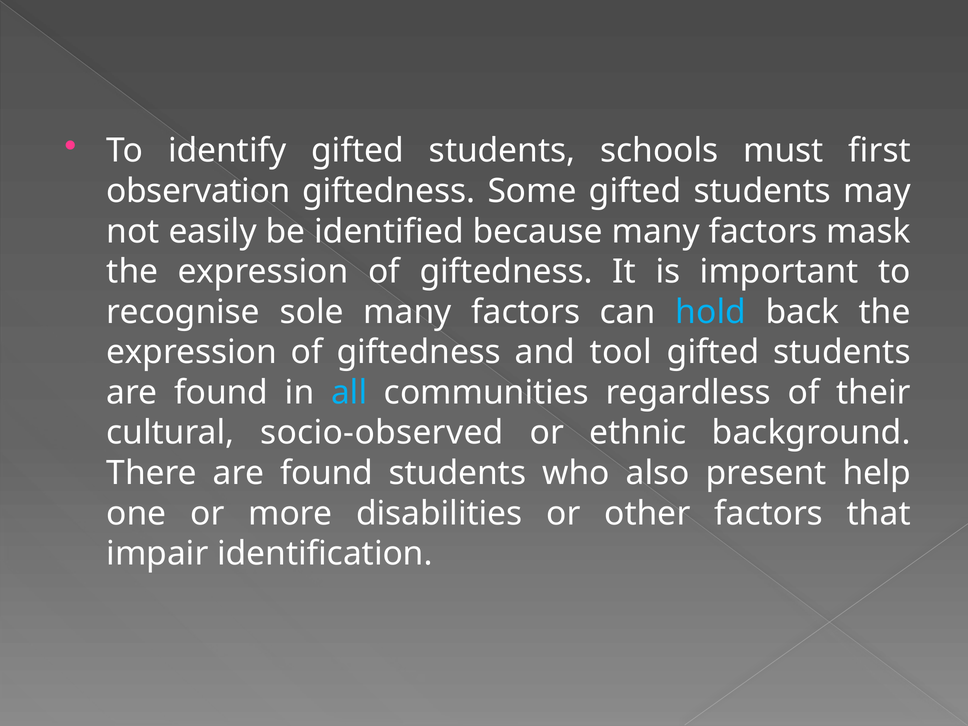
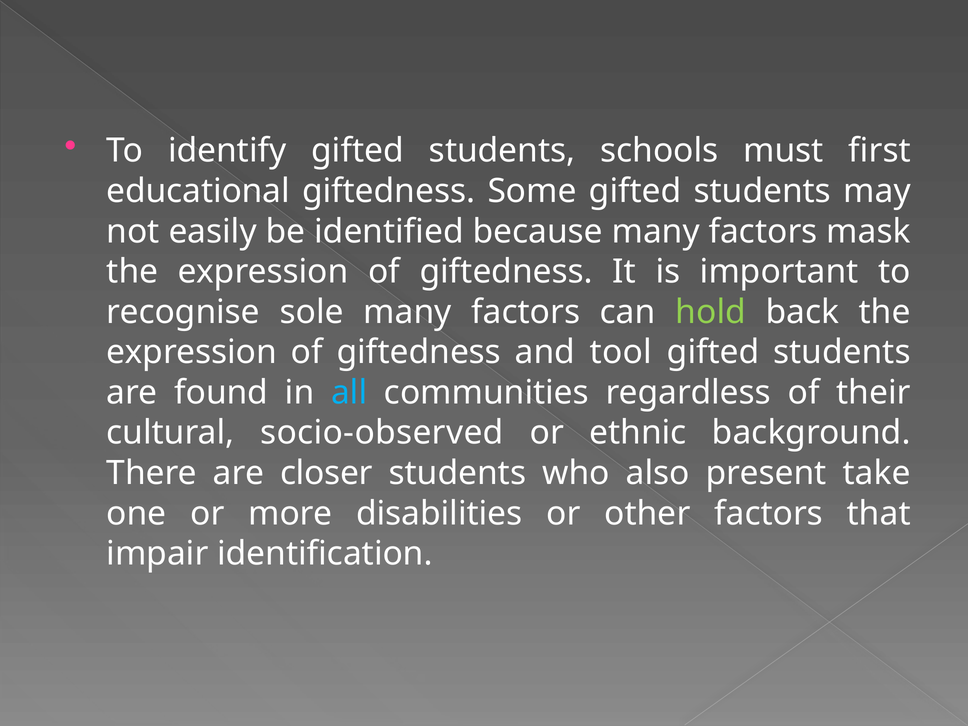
observation: observation -> educational
hold colour: light blue -> light green
There are found: found -> closer
help: help -> take
